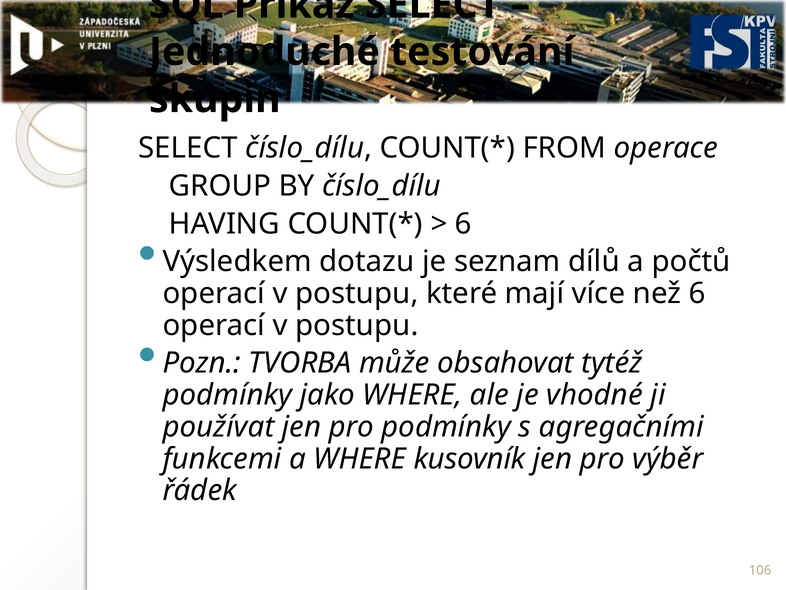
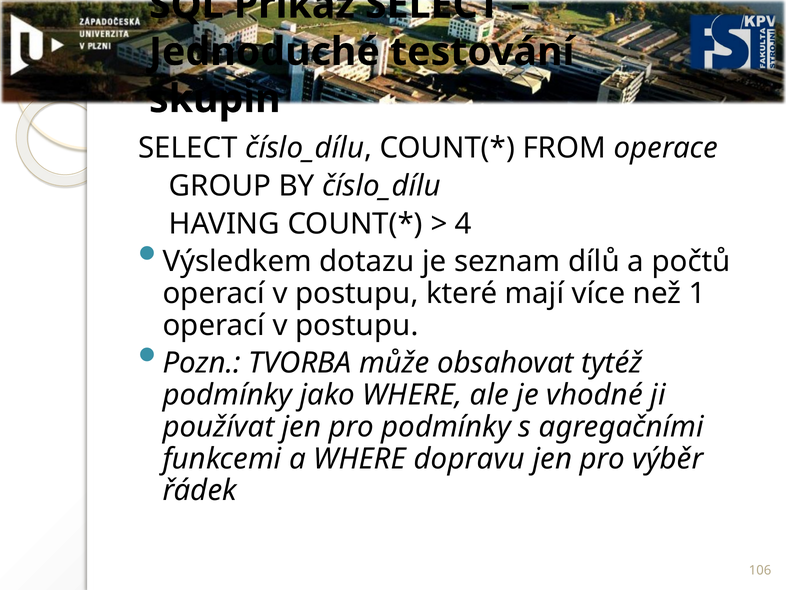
6 at (463, 224): 6 -> 4
než 6: 6 -> 1
kusovník: kusovník -> dopravu
